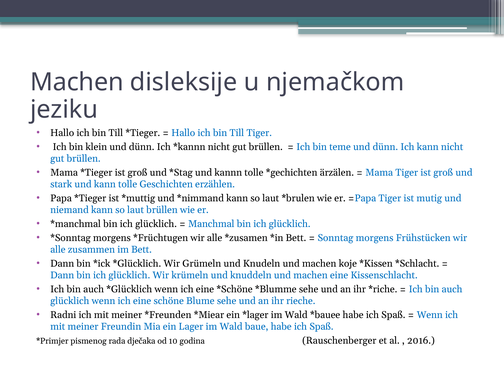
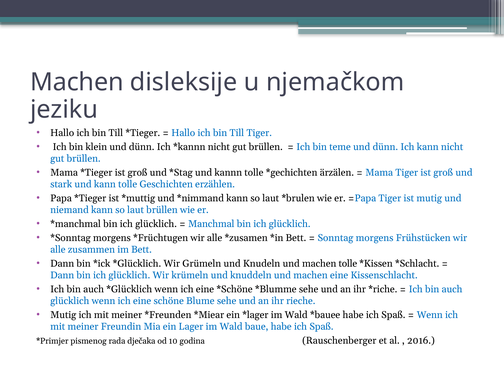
machen koje: koje -> tolle
Radni at (63, 315): Radni -> Mutig
